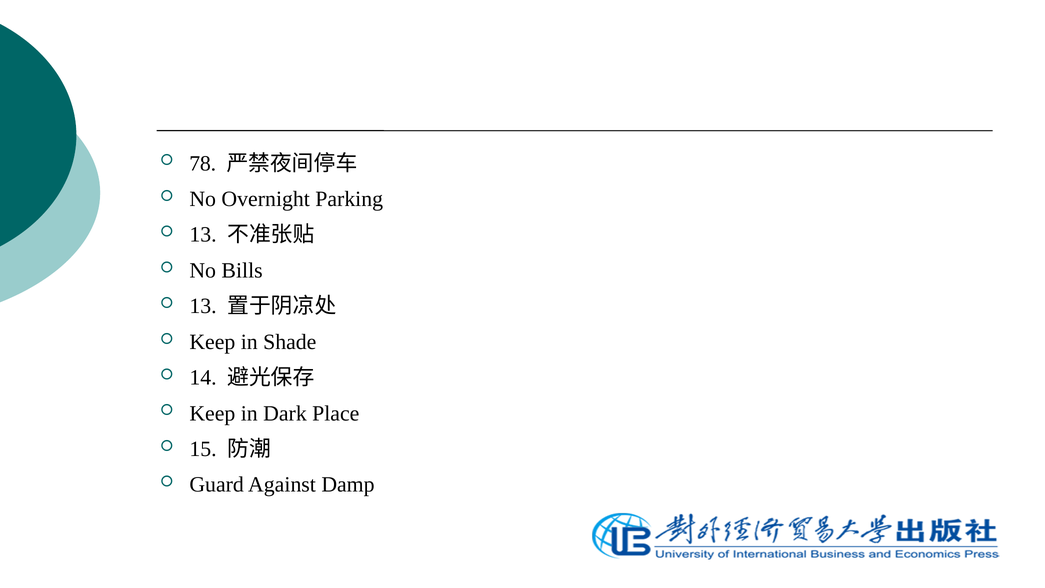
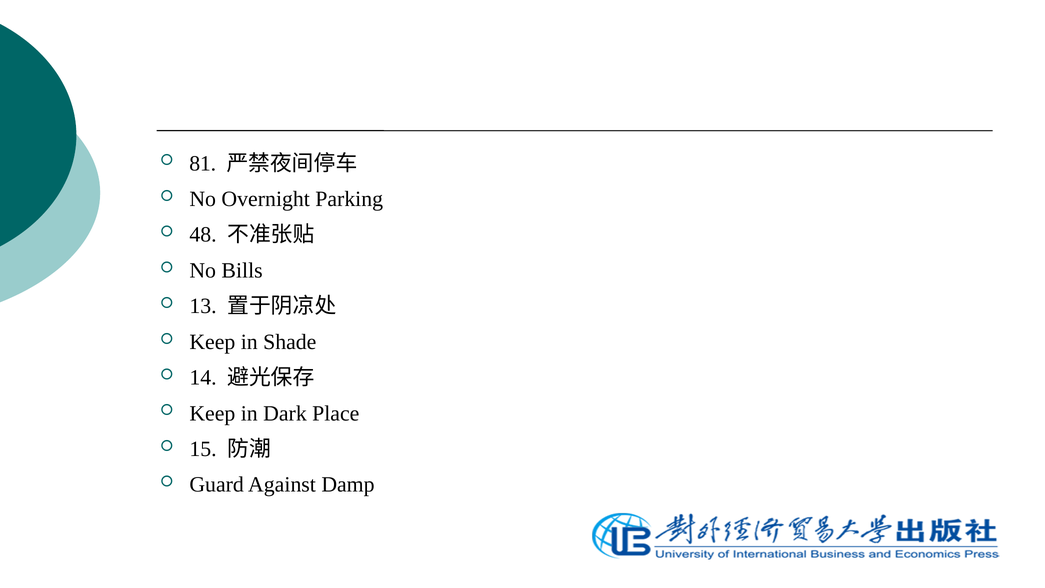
78: 78 -> 81
13 at (203, 235): 13 -> 48
